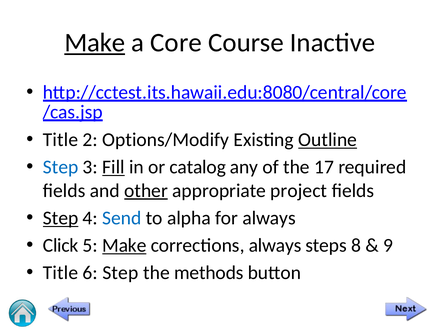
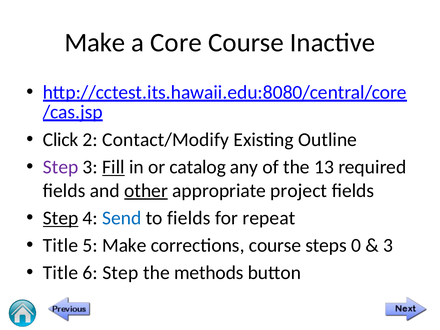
Make at (95, 43) underline: present -> none
Title at (61, 140): Title -> Click
Options/Modify: Options/Modify -> Contact/Modify
Outline underline: present -> none
Step at (61, 167) colour: blue -> purple
17: 17 -> 13
to alpha: alpha -> fields
for always: always -> repeat
Click at (61, 245): Click -> Title
Make at (124, 245) underline: present -> none
corrections always: always -> course
8: 8 -> 0
9 at (388, 245): 9 -> 3
